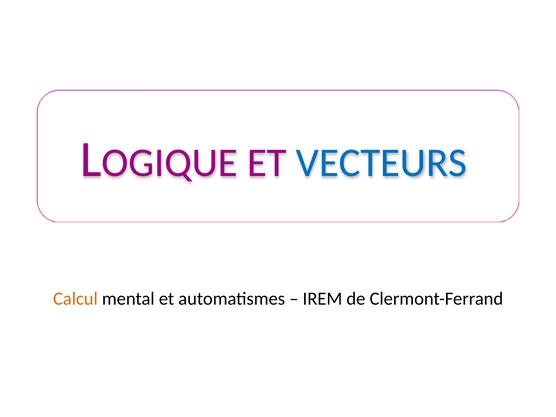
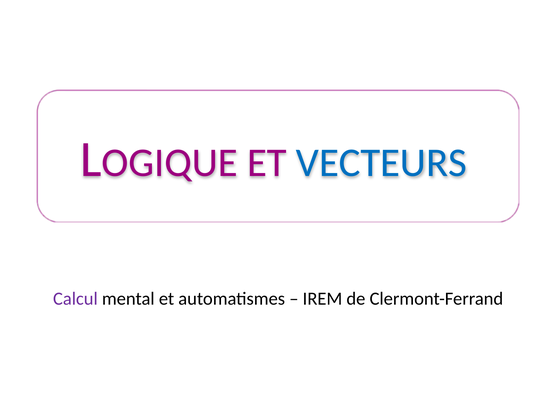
Calcul colour: orange -> purple
